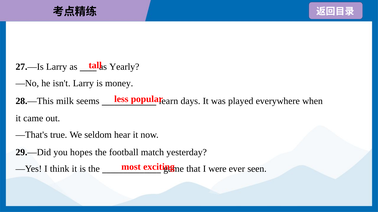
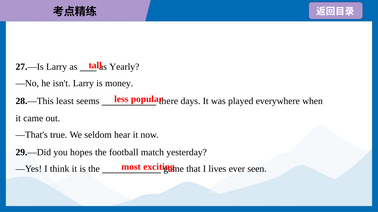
milk: milk -> least
learn: learn -> there
were: were -> lives
